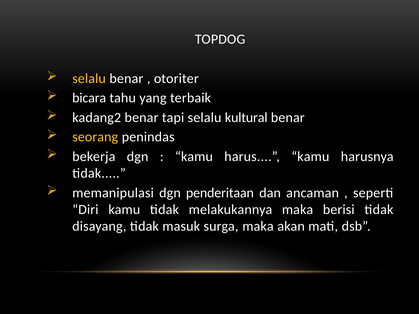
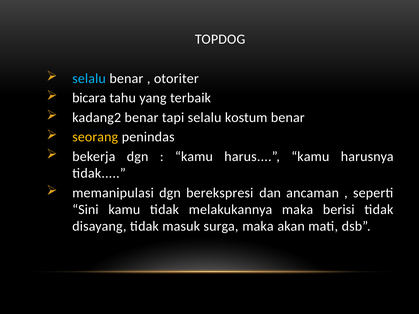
selalu at (89, 78) colour: yellow -> light blue
kultural: kultural -> kostum
penderitaan: penderitaan -> berekspresi
Diri: Diri -> Sini
